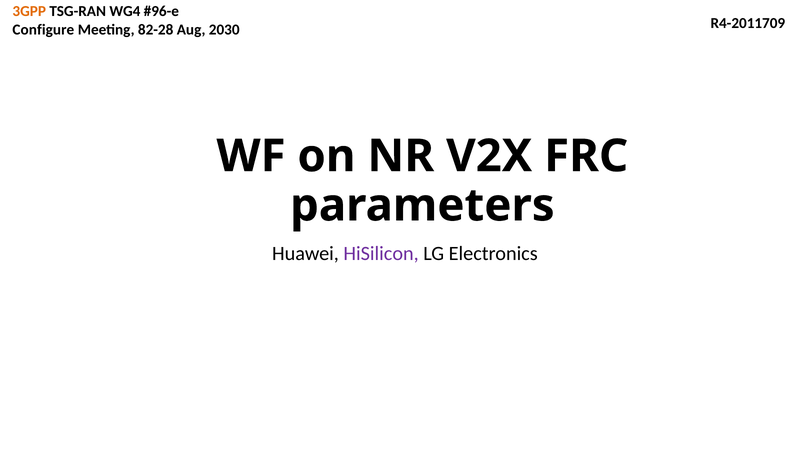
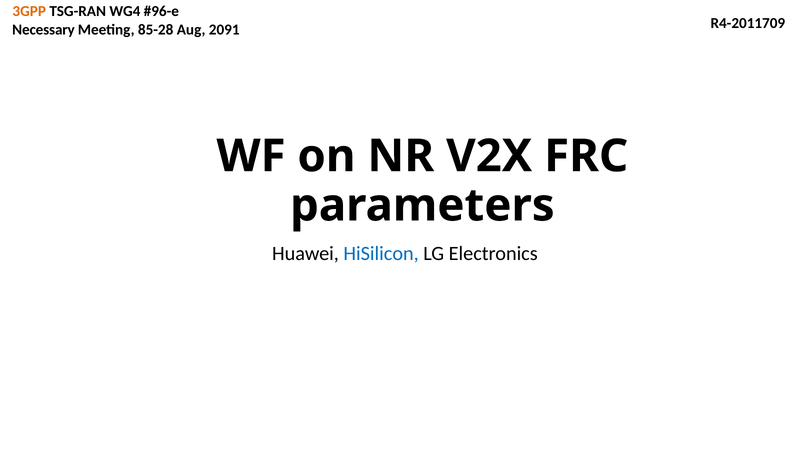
Configure: Configure -> Necessary
82-28: 82-28 -> 85-28
2030: 2030 -> 2091
HiSilicon colour: purple -> blue
